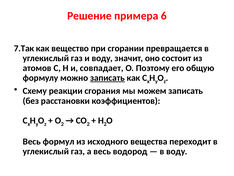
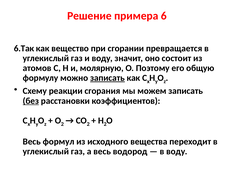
7.Так: 7.Так -> 6.Так
совпадает: совпадает -> молярную
без underline: none -> present
